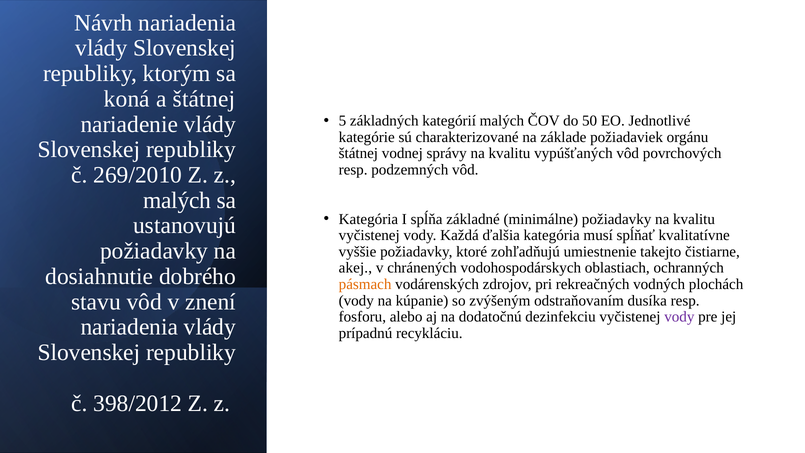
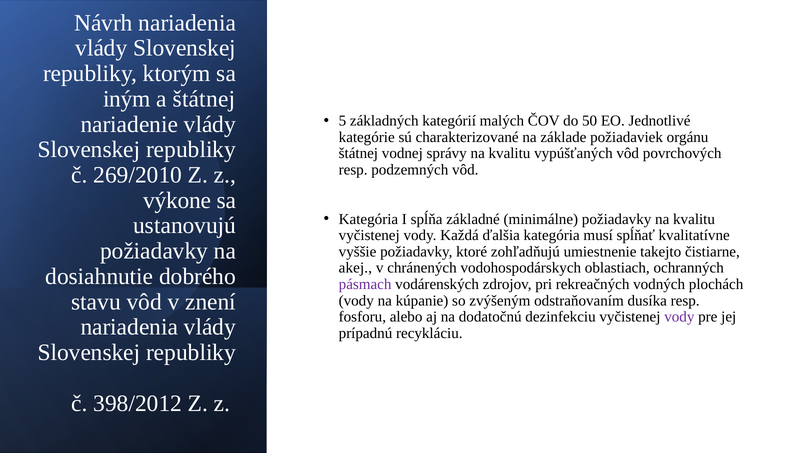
koná: koná -> iným
malých at (177, 200): malých -> výkone
pásmach colour: orange -> purple
